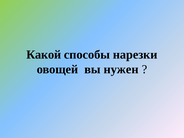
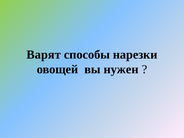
Какой: Какой -> Варят
